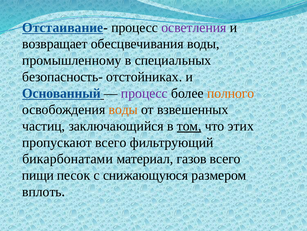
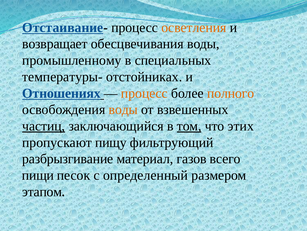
осветления colour: purple -> orange
безопасность-: безопасность- -> температуры-
Основанный: Основанный -> Отношениях
процесс at (144, 93) colour: purple -> orange
частиц underline: none -> present
пропускают всего: всего -> пищу
бикарбонатами: бикарбонатами -> разбрызгивание
снижающуюся: снижающуюся -> определенный
вплоть: вплоть -> этапом
